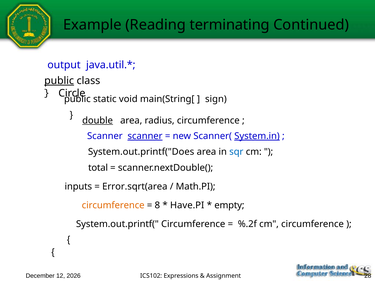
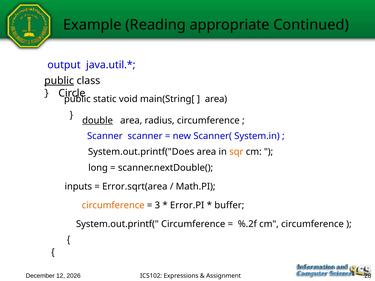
terminating: terminating -> appropriate
sign at (216, 99): sign -> area
scanner at (145, 136) underline: present -> none
System.in underline: present -> none
sqr colour: blue -> orange
total: total -> long
8: 8 -> 3
Have.PI: Have.PI -> Error.PI
empty: empty -> buffer
